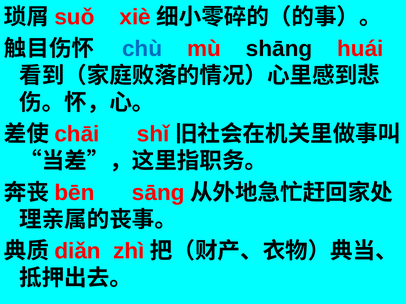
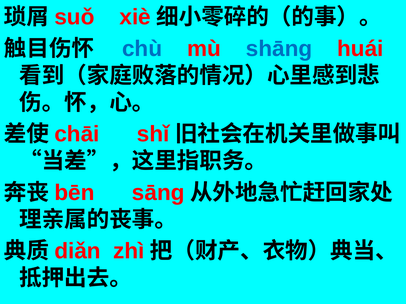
shāng colour: black -> blue
